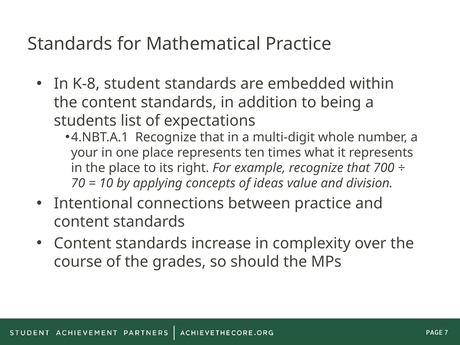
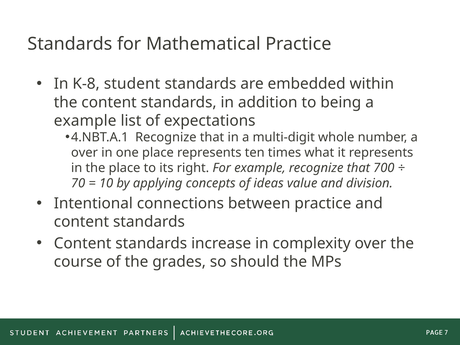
students at (85, 121): students -> example
your at (85, 153): your -> over
